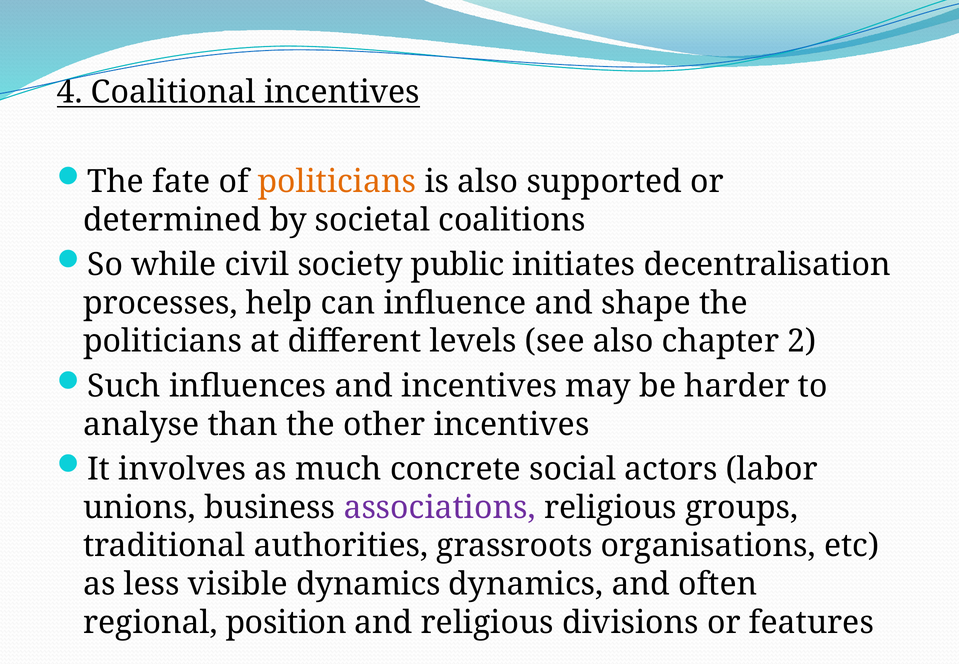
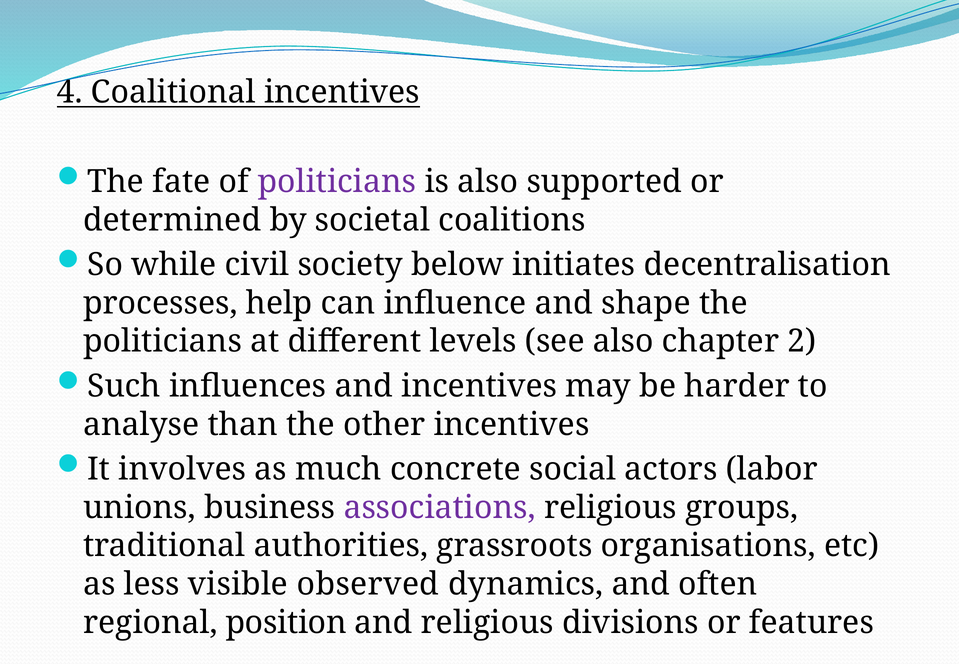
politicians at (337, 182) colour: orange -> purple
public: public -> below
visible dynamics: dynamics -> observed
